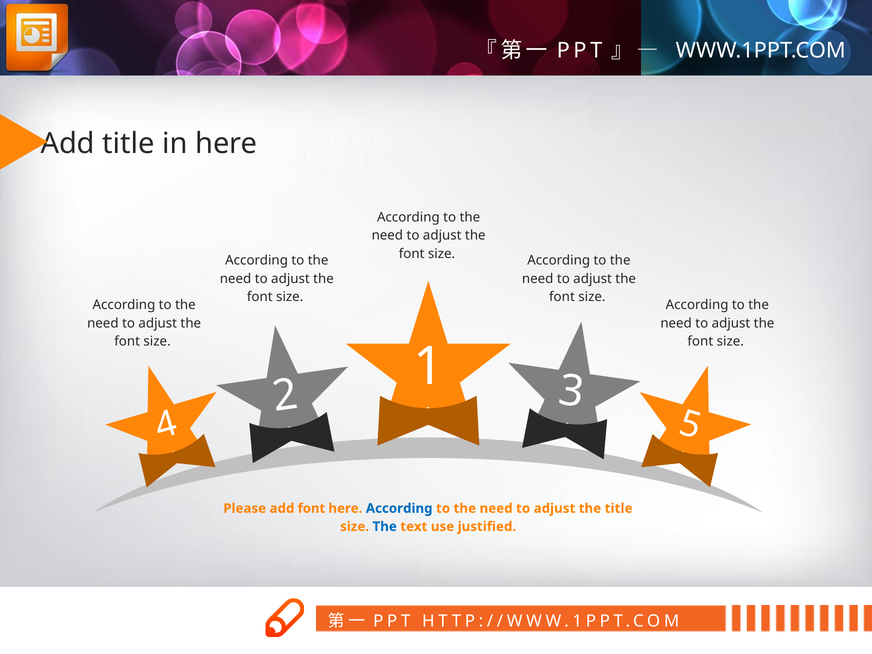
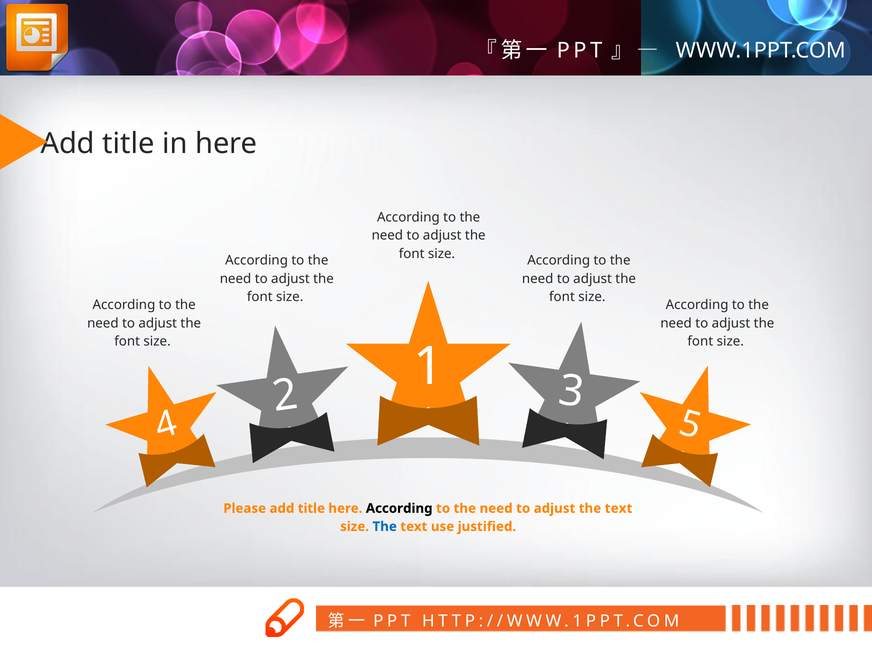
Please add font: font -> title
According at (399, 508) colour: blue -> black
adjust the title: title -> text
